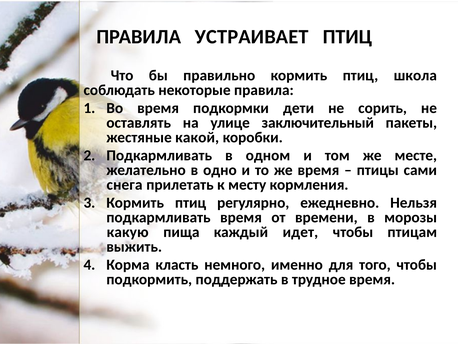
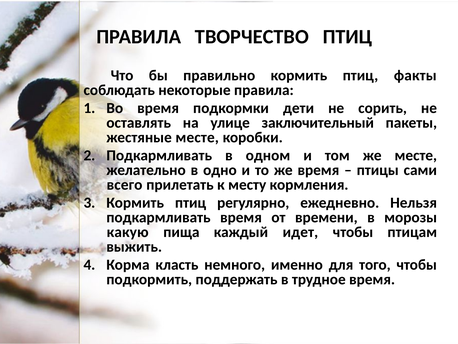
УСТРАИВАЕТ: УСТРАИВАЕТ -> ТВОРЧЕСТВО
школа: школа -> факты
жестяные какой: какой -> месте
снега: снега -> всего
